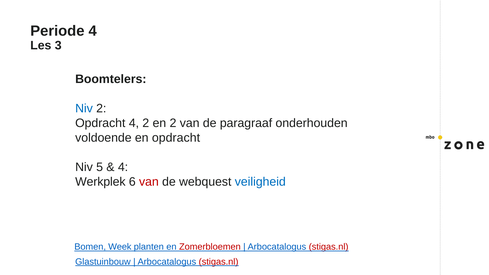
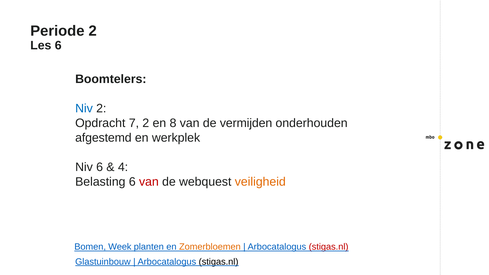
Periode 4: 4 -> 2
Les 3: 3 -> 6
Opdracht 4: 4 -> 7
en 2: 2 -> 8
paragraaf: paragraaf -> vermijden
voldoende: voldoende -> afgestemd
en opdracht: opdracht -> werkplek
Niv 5: 5 -> 6
Werkplek: Werkplek -> Belasting
veiligheid colour: blue -> orange
Zomerbloemen colour: red -> orange
stigas.nl at (219, 262) colour: red -> black
